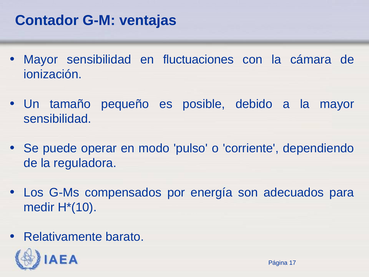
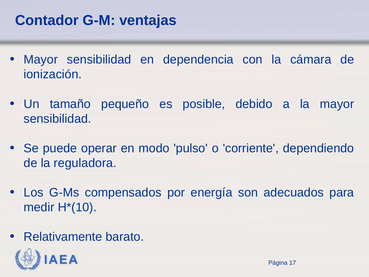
fluctuaciones: fluctuaciones -> dependencia
